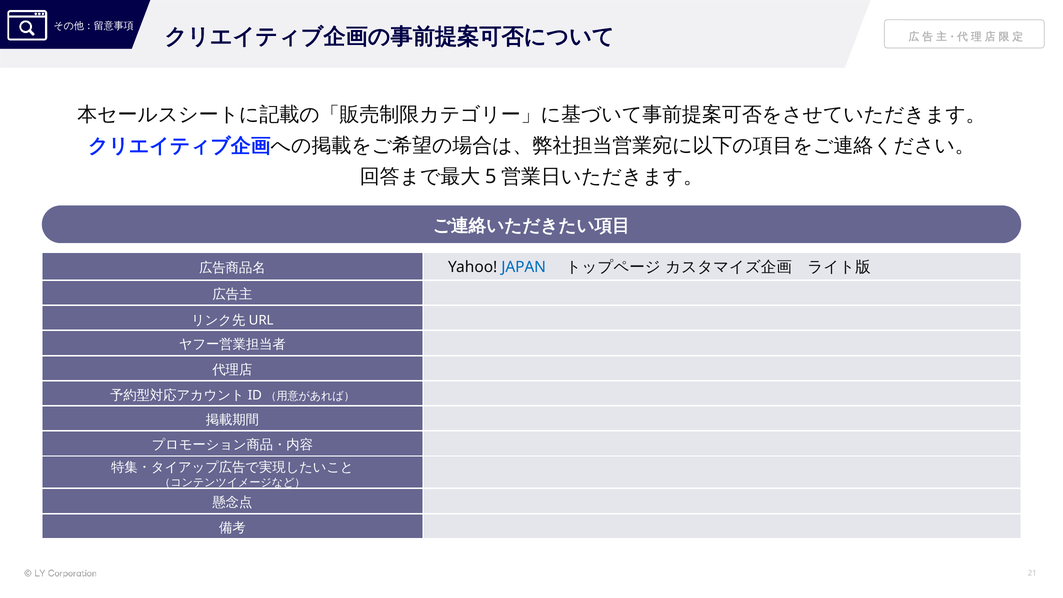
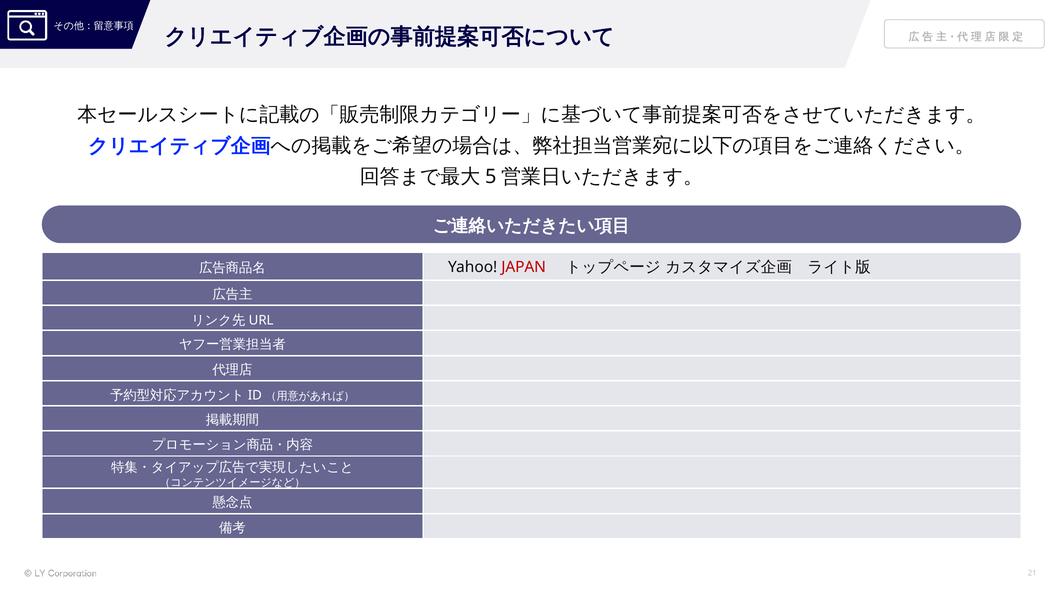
JAPAN colour: blue -> red
